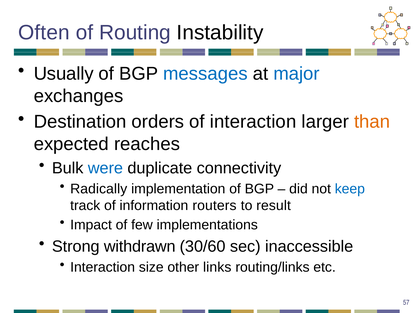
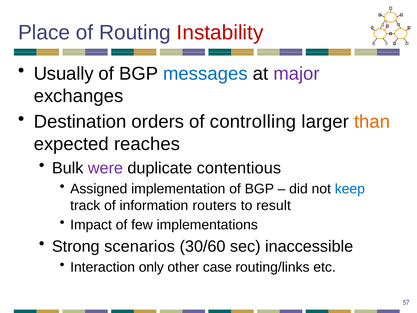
Often: Often -> Place
Instability colour: black -> red
major colour: blue -> purple
of interaction: interaction -> controlling
were colour: blue -> purple
connectivity: connectivity -> contentious
Radically: Radically -> Assigned
withdrawn: withdrawn -> scenarios
size: size -> only
links: links -> case
